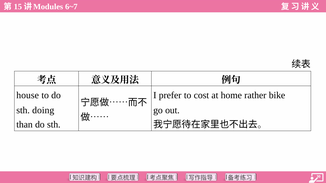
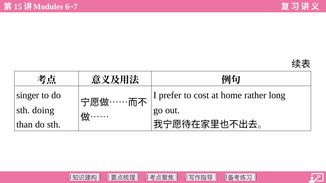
house: house -> singer
bike: bike -> long
